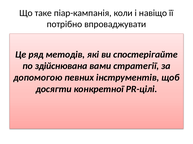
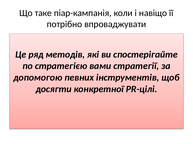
здійснювана: здійснювана -> стратегією
